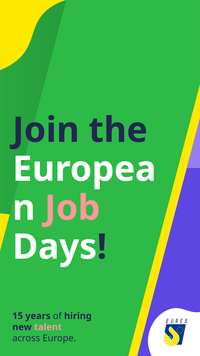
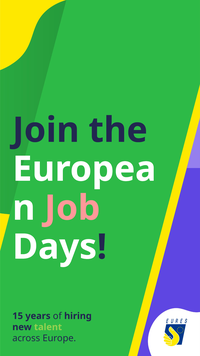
talent colour: pink -> light green
